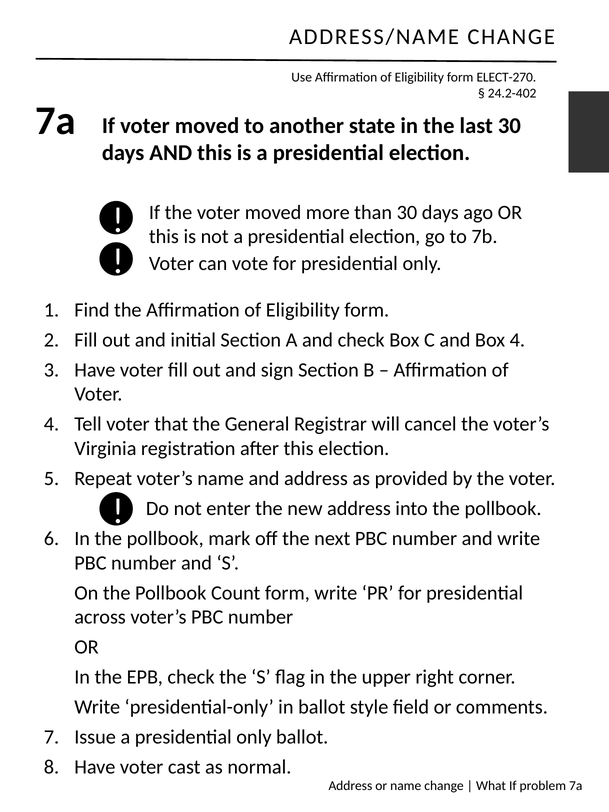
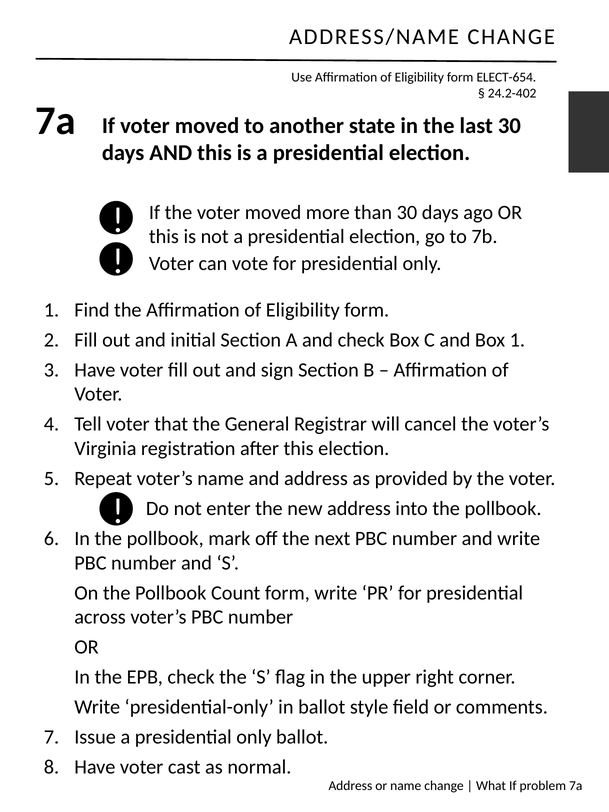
ELECT-270: ELECT-270 -> ELECT-654
Box 4: 4 -> 1
